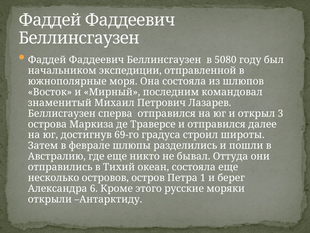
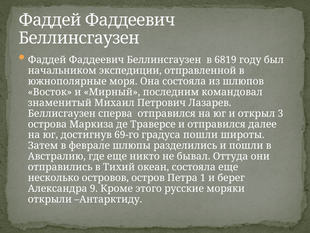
5080: 5080 -> 6819
градуса строил: строил -> пошли
6: 6 -> 9
